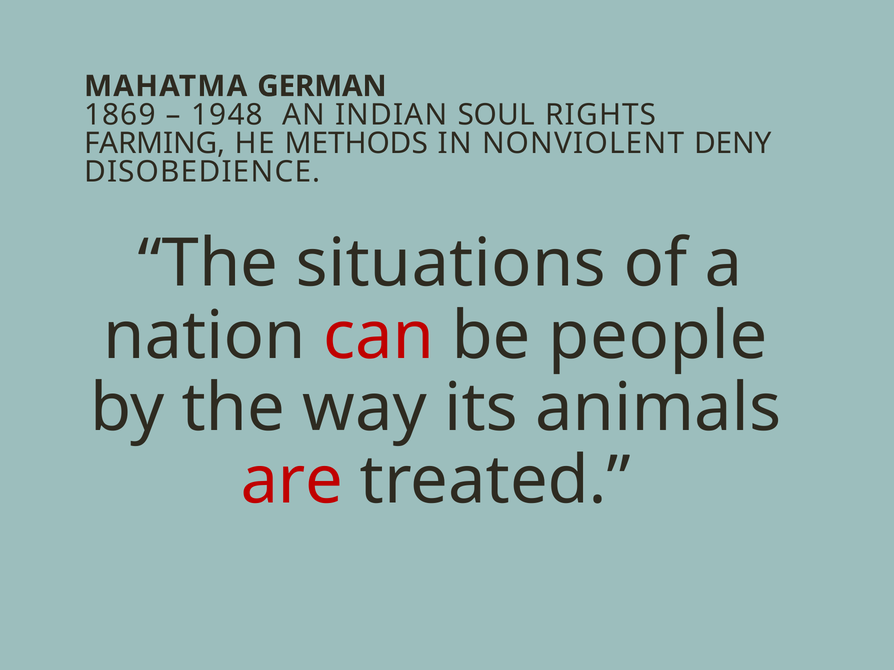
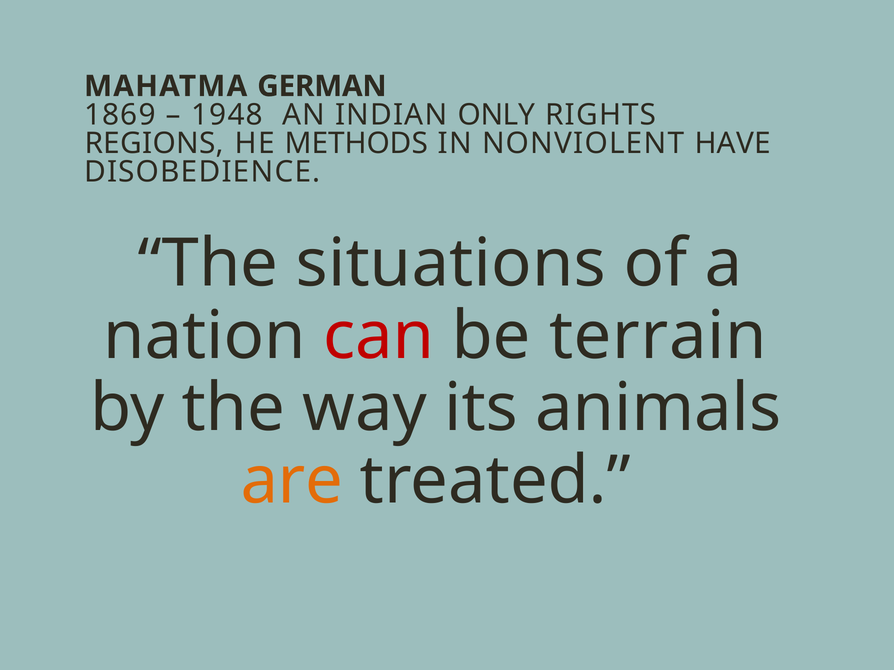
SOUL: SOUL -> ONLY
FARMING: FARMING -> REGIONS
DENY: DENY -> HAVE
people: people -> terrain
are colour: red -> orange
